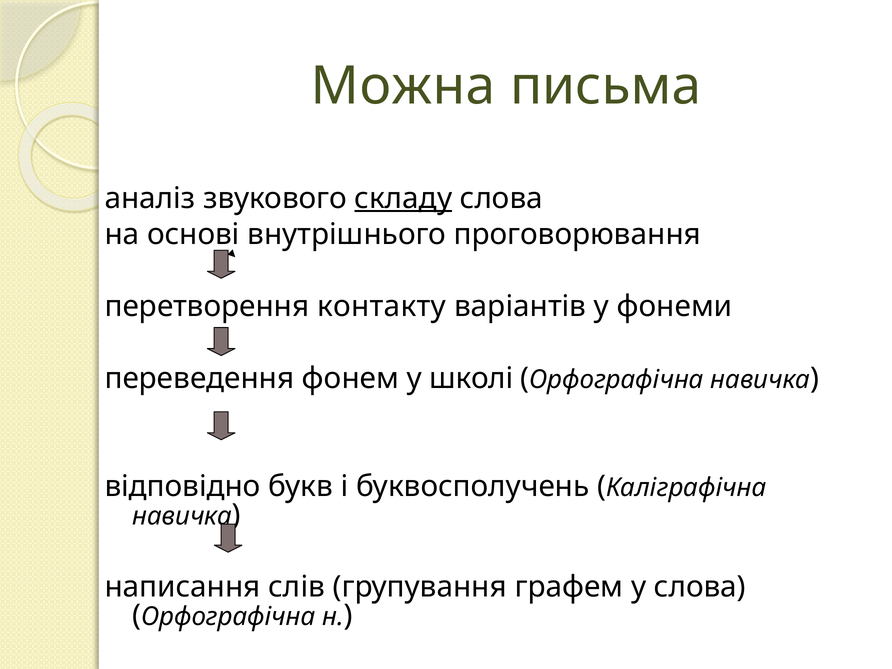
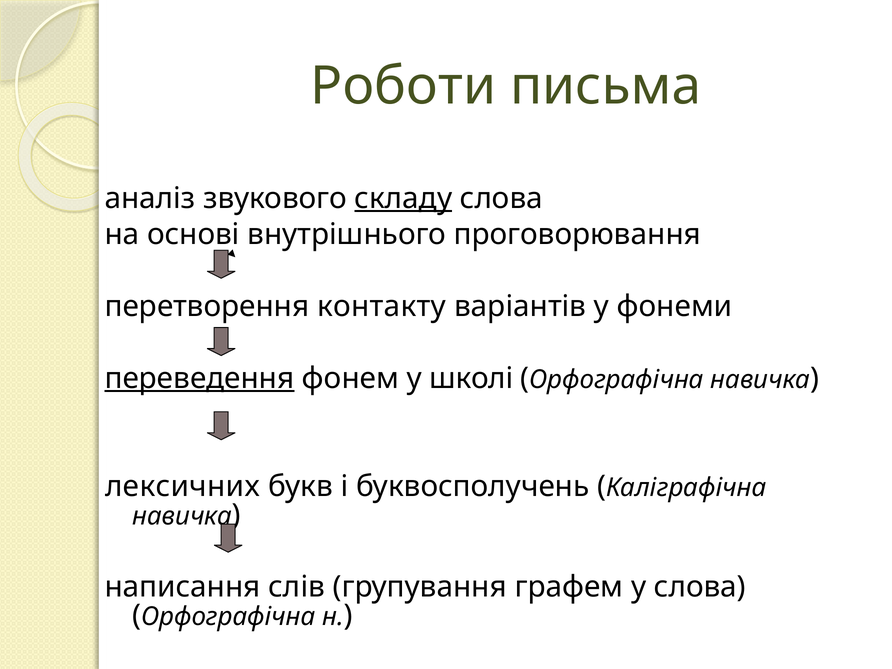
Можна: Можна -> Роботи
переведення underline: none -> present
відповідно: відповідно -> лексичних
